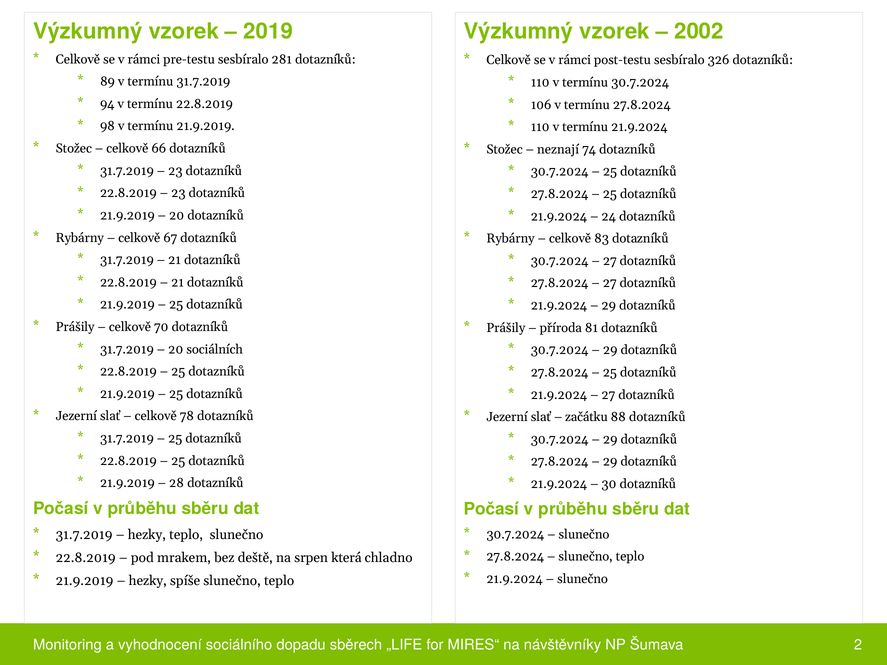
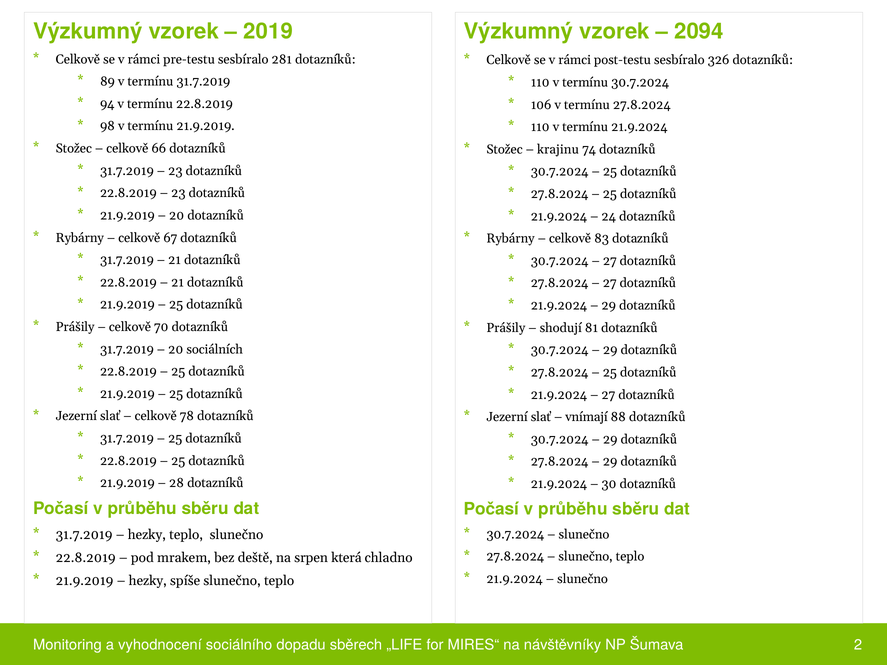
2002: 2002 -> 2094
neznají: neznají -> krajinu
příroda: příroda -> shodují
začátku: začátku -> vnímají
